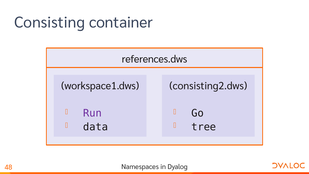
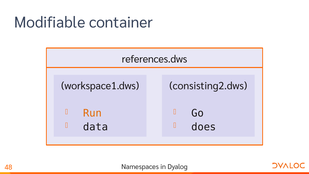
Consisting: Consisting -> Modifiable
Run colour: purple -> orange
tree: tree -> does
